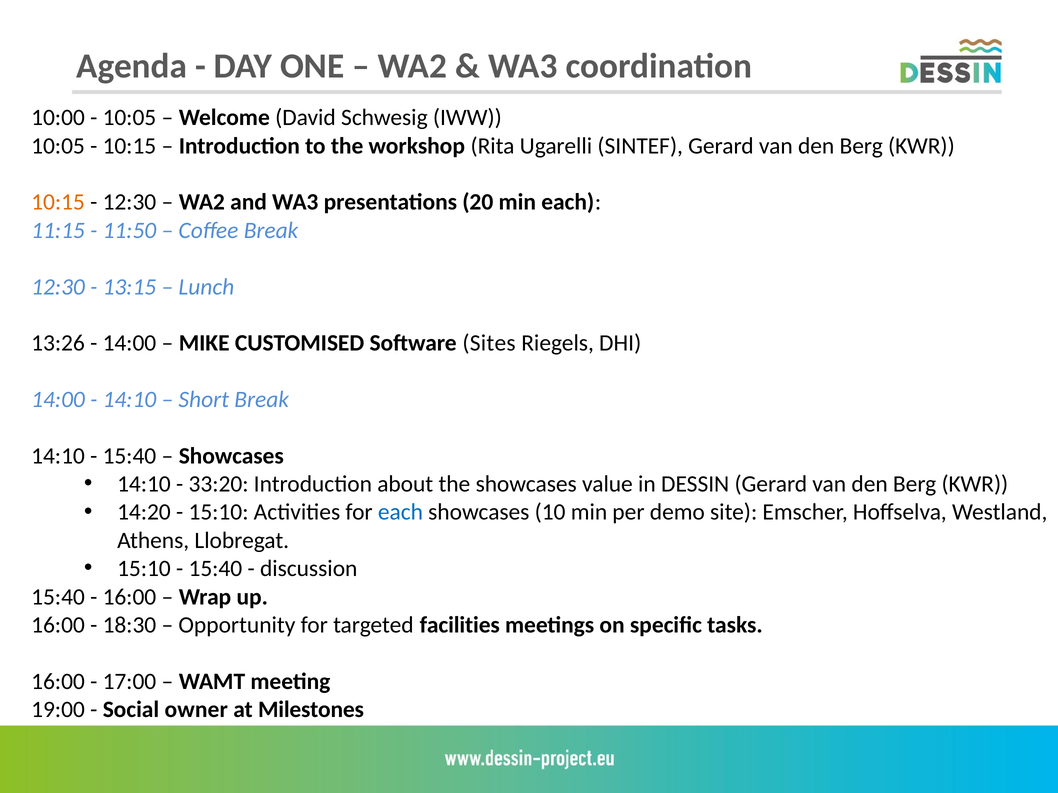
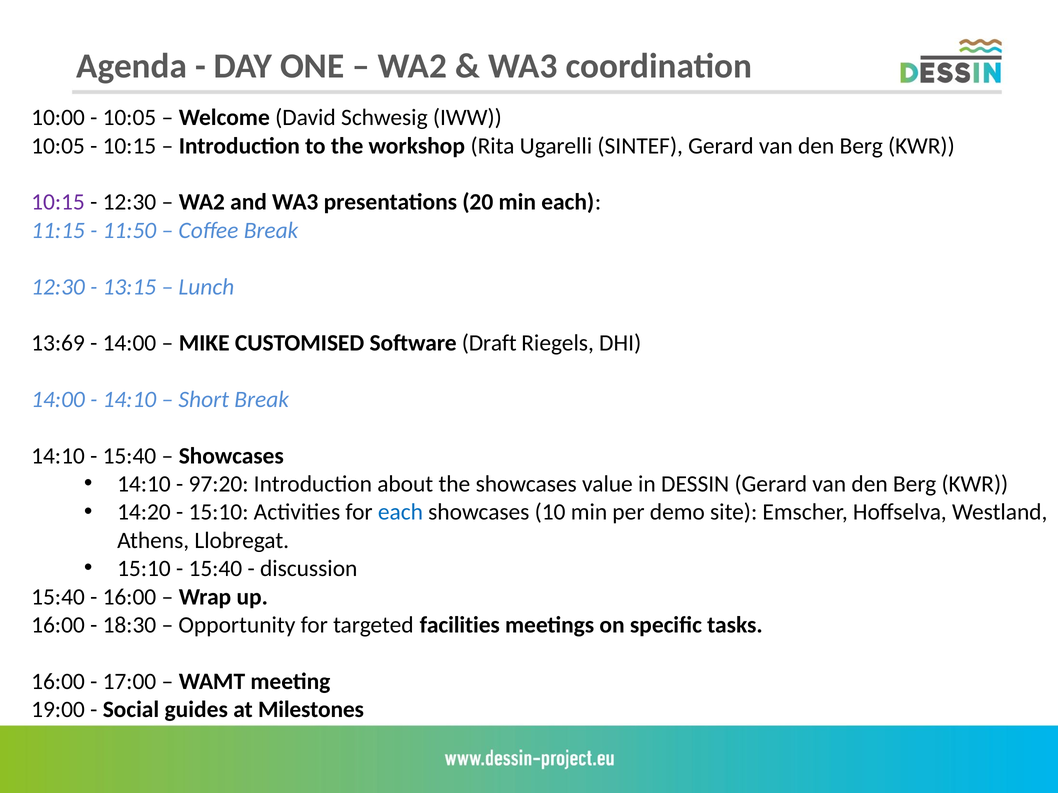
10:15 at (58, 202) colour: orange -> purple
13:26: 13:26 -> 13:69
Sites: Sites -> Draft
33:20: 33:20 -> 97:20
owner: owner -> guides
